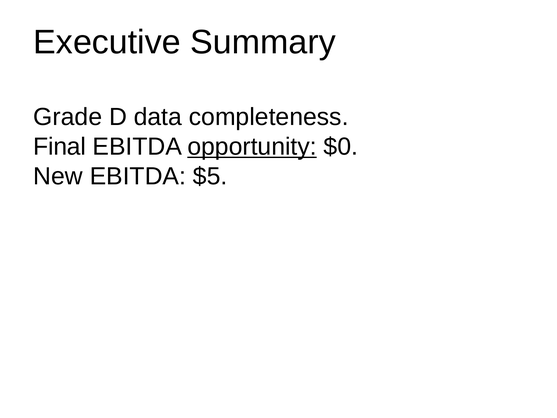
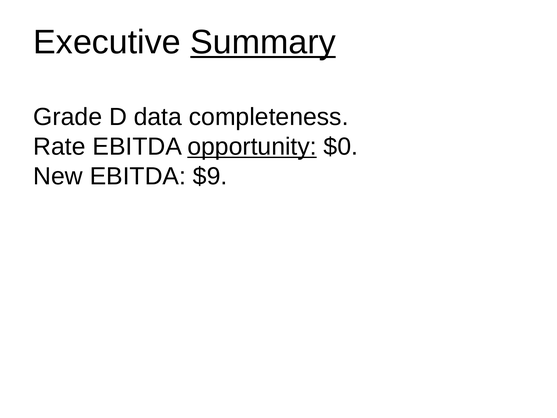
Summary underline: none -> present
Final: Final -> Rate
$5: $5 -> $9
